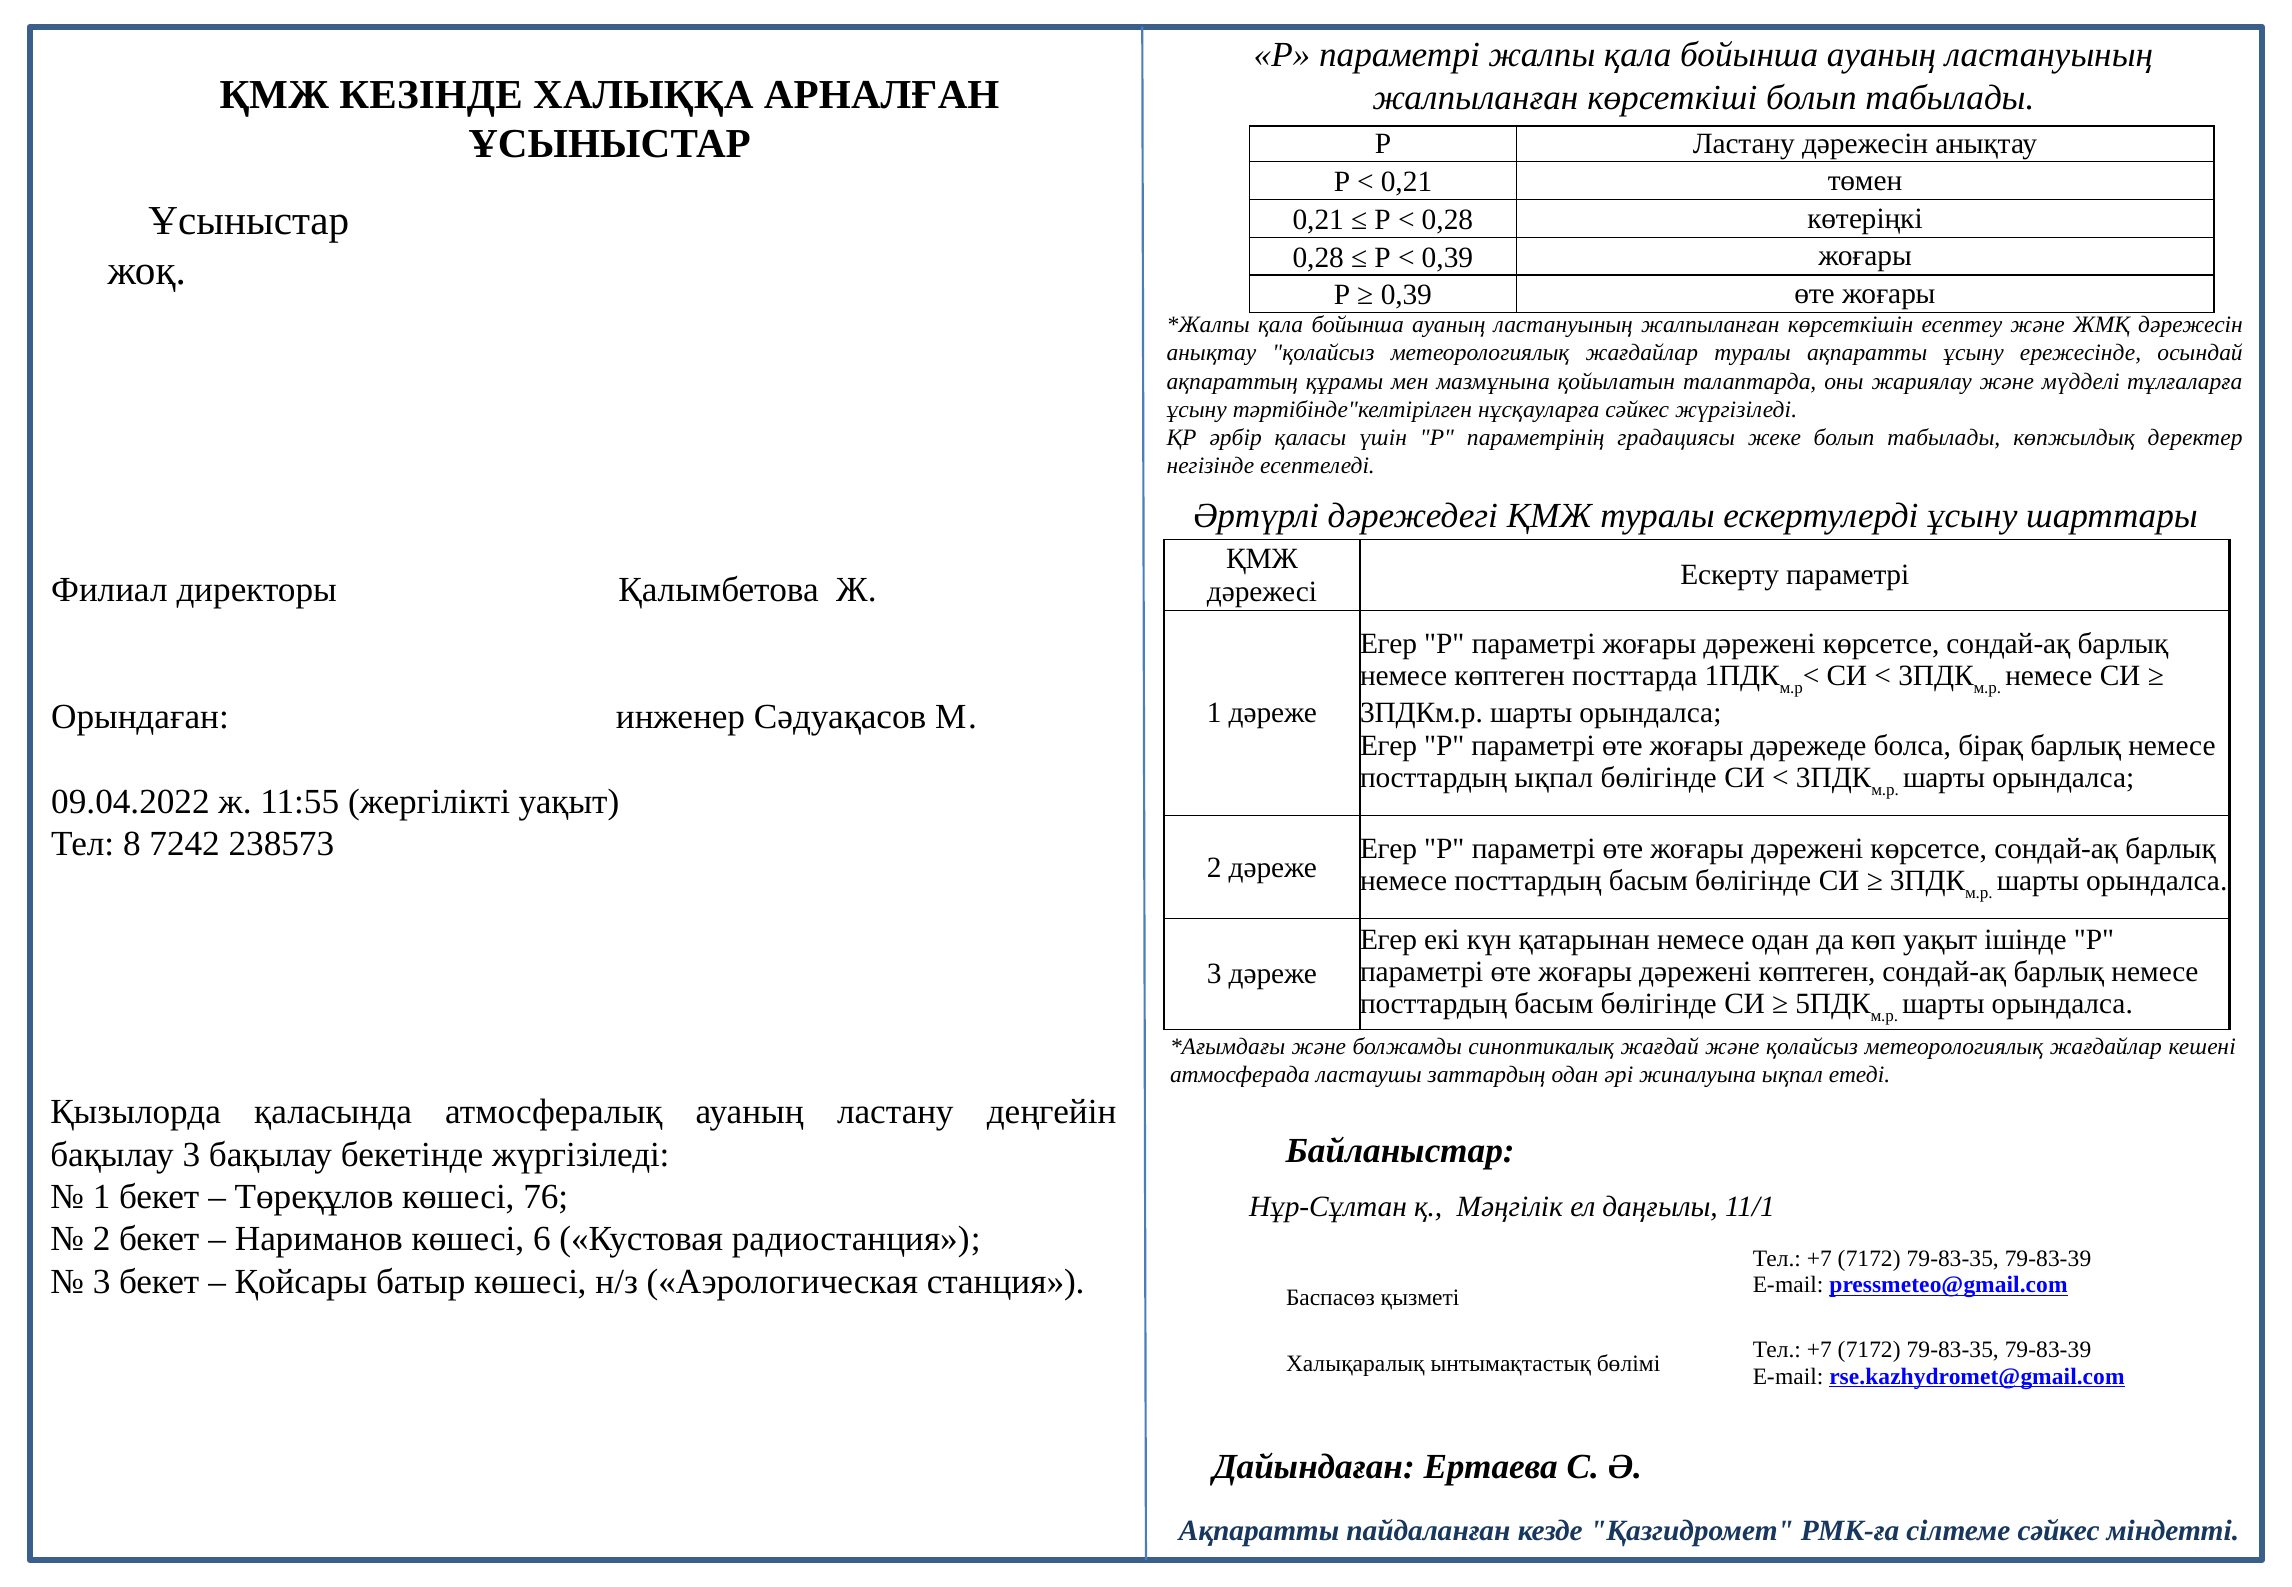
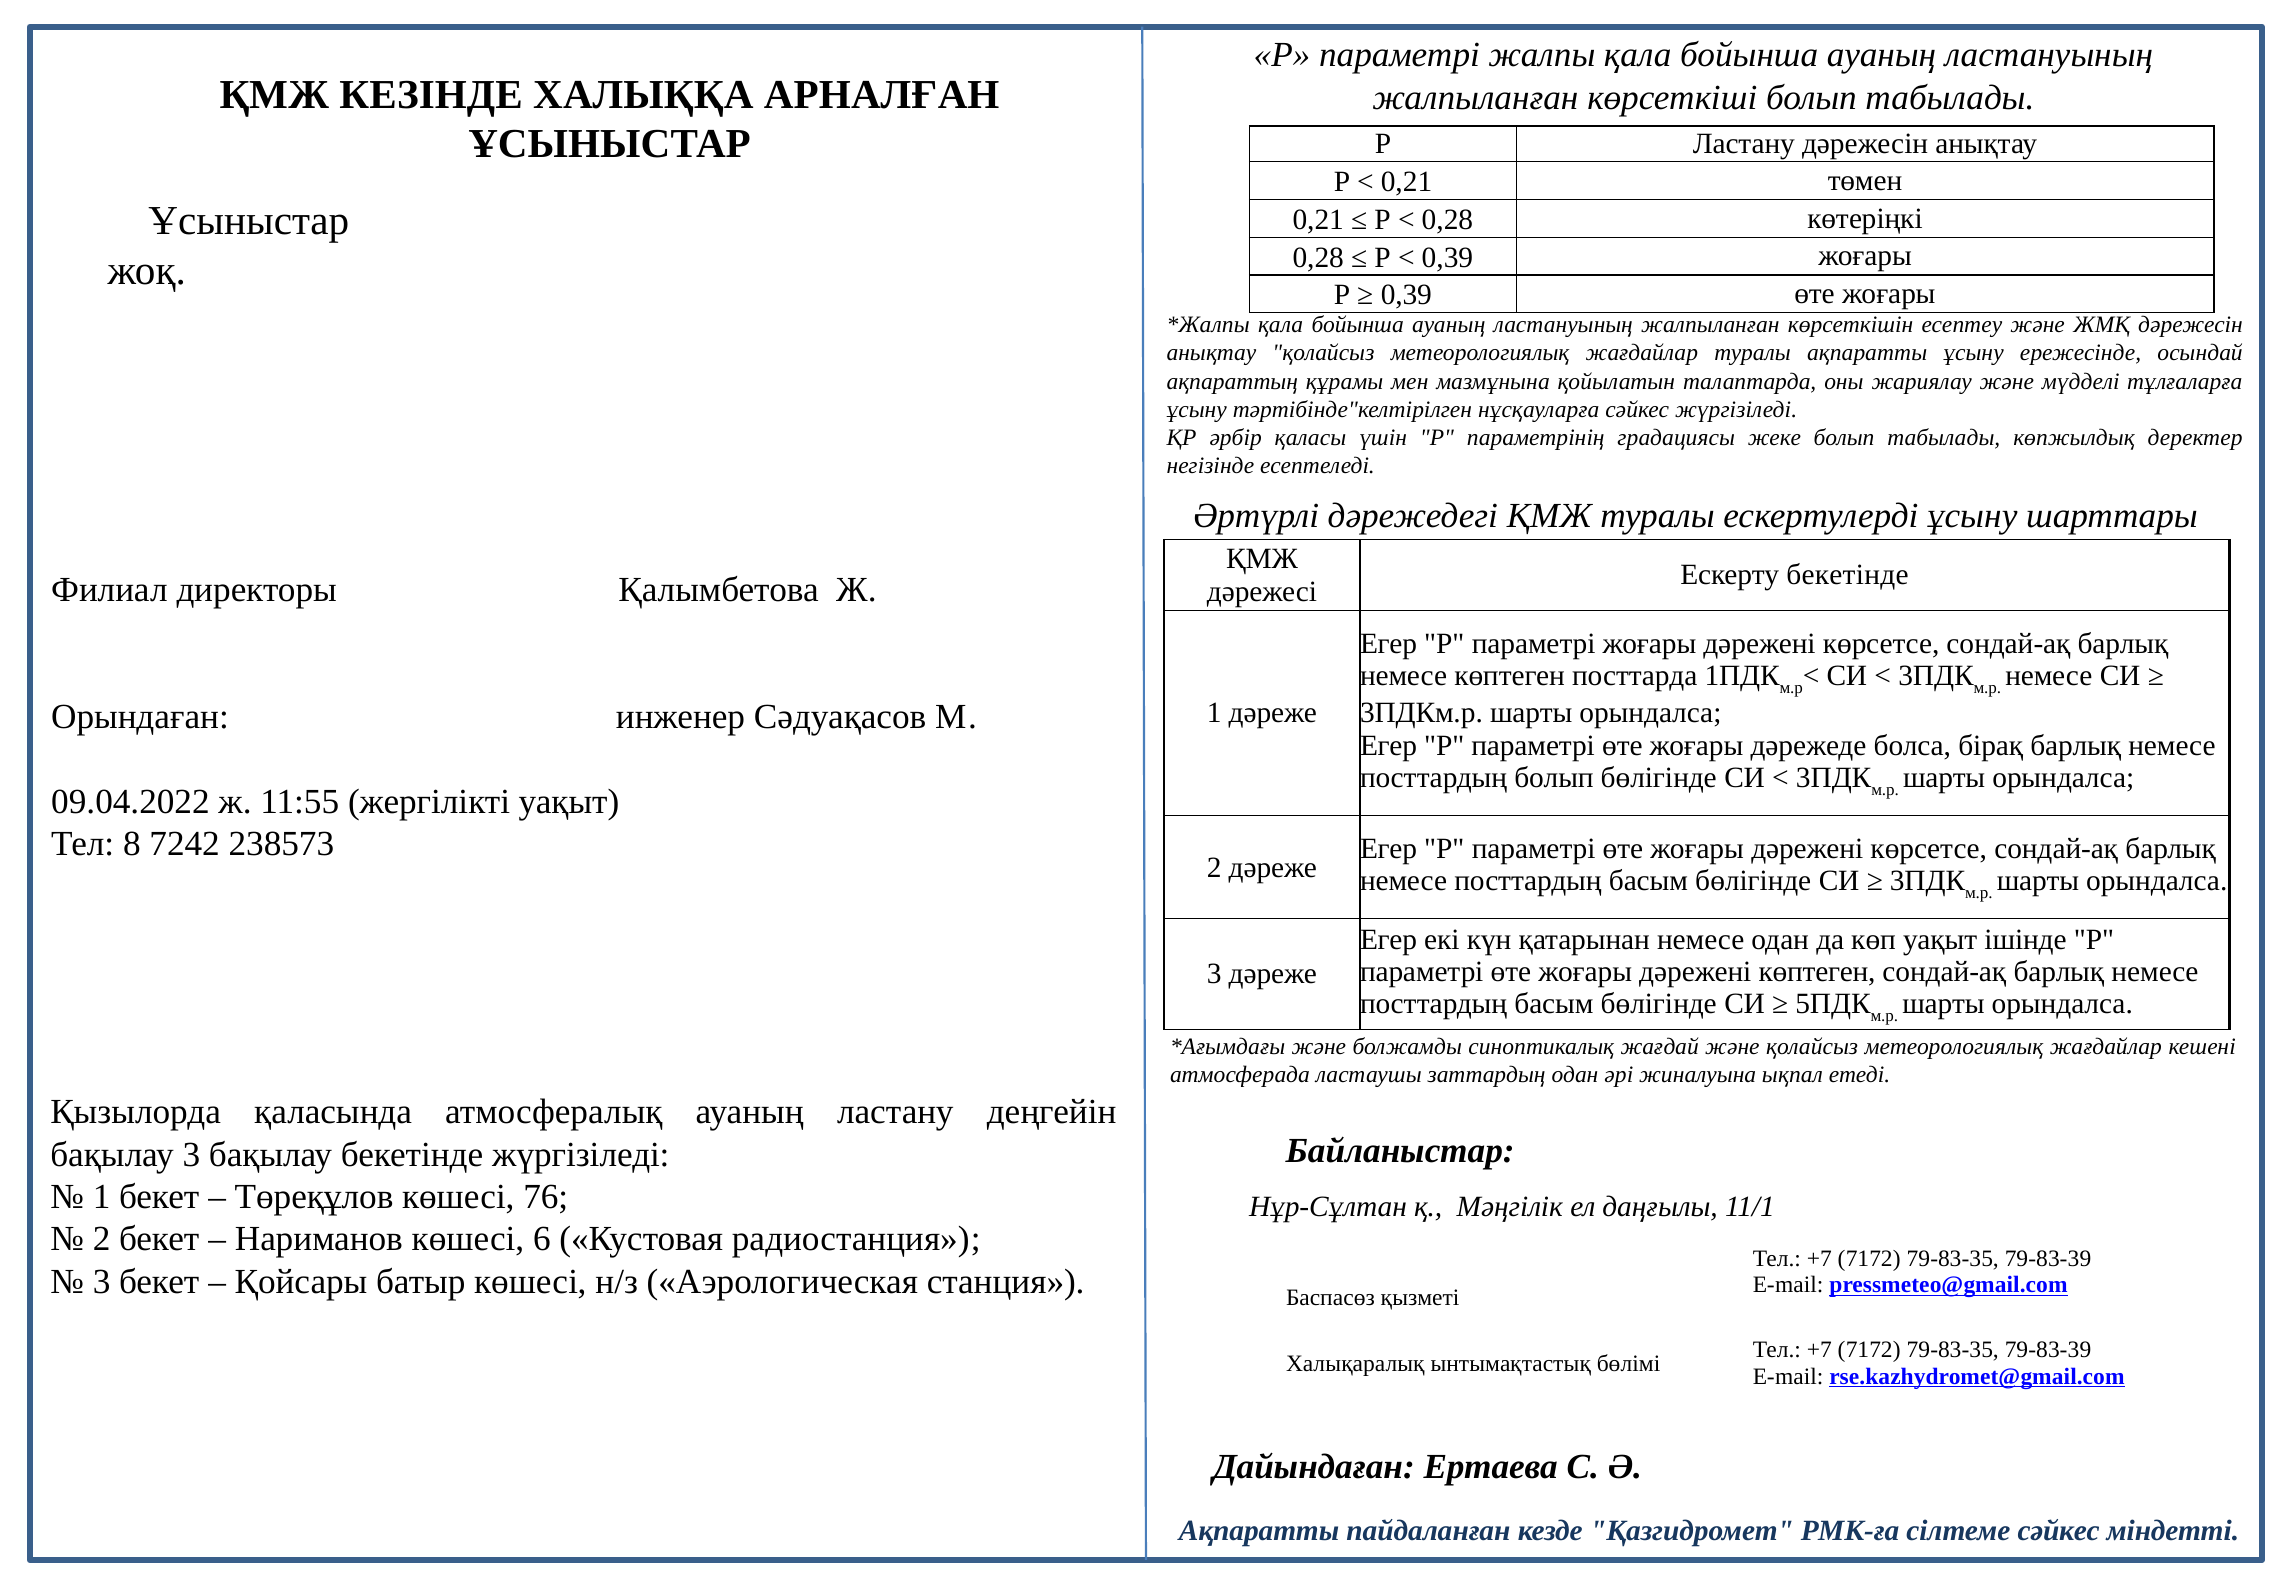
Ескерту параметрі: параметрі -> бекетінде
посттардың ықпал: ықпал -> болып
